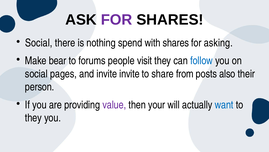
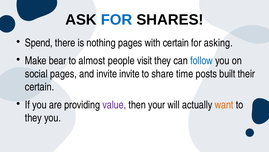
FOR at (117, 20) colour: purple -> blue
Social at (39, 43): Social -> Spend
nothing spend: spend -> pages
with shares: shares -> certain
forums: forums -> almost
from: from -> time
also: also -> built
person at (40, 87): person -> certain
want colour: blue -> orange
